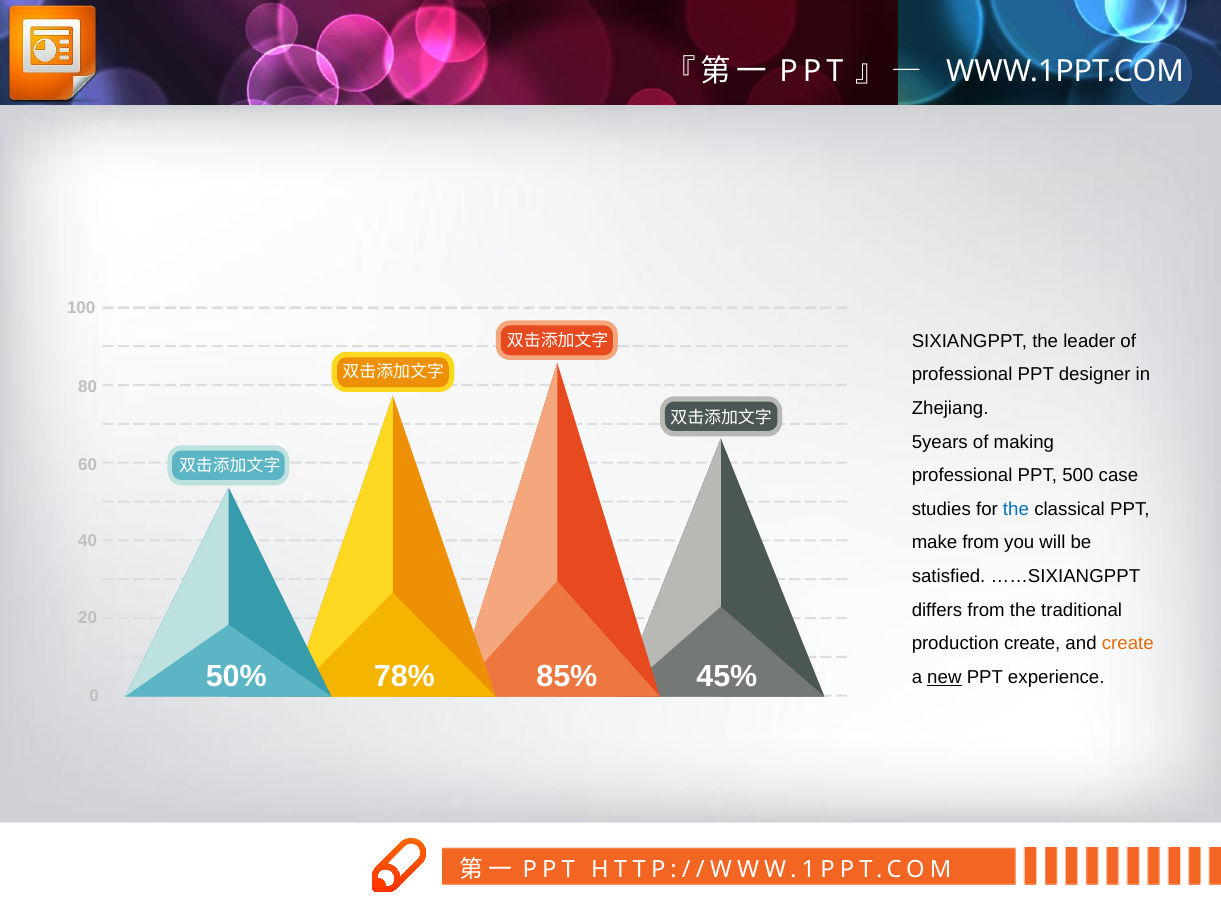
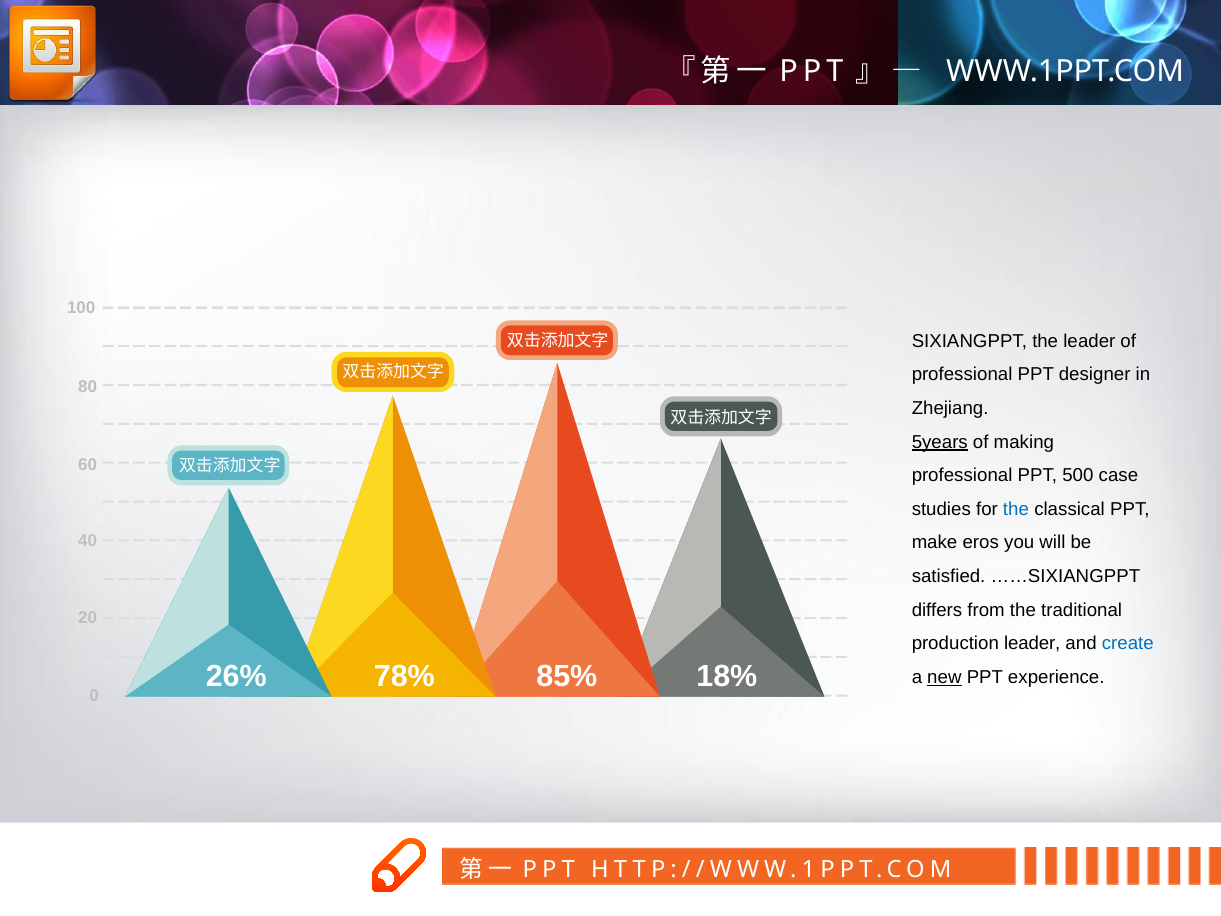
5years underline: none -> present
make from: from -> eros
production create: create -> leader
create at (1128, 643) colour: orange -> blue
50%: 50% -> 26%
45%: 45% -> 18%
